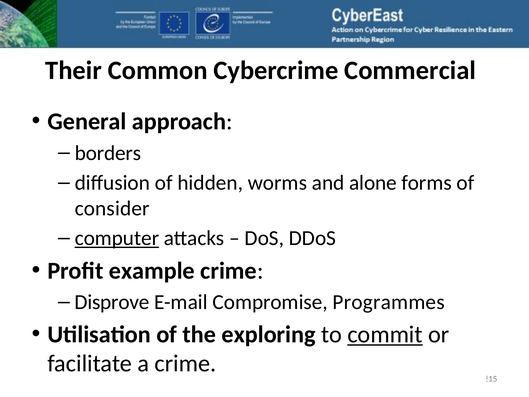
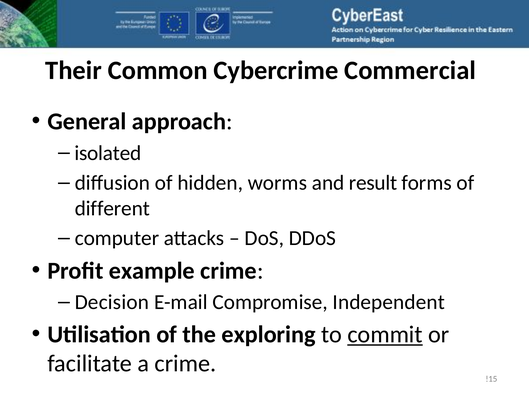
borders: borders -> isolated
alone: alone -> result
consider: consider -> different
computer underline: present -> none
Disprove: Disprove -> Decision
Programmes: Programmes -> Independent
